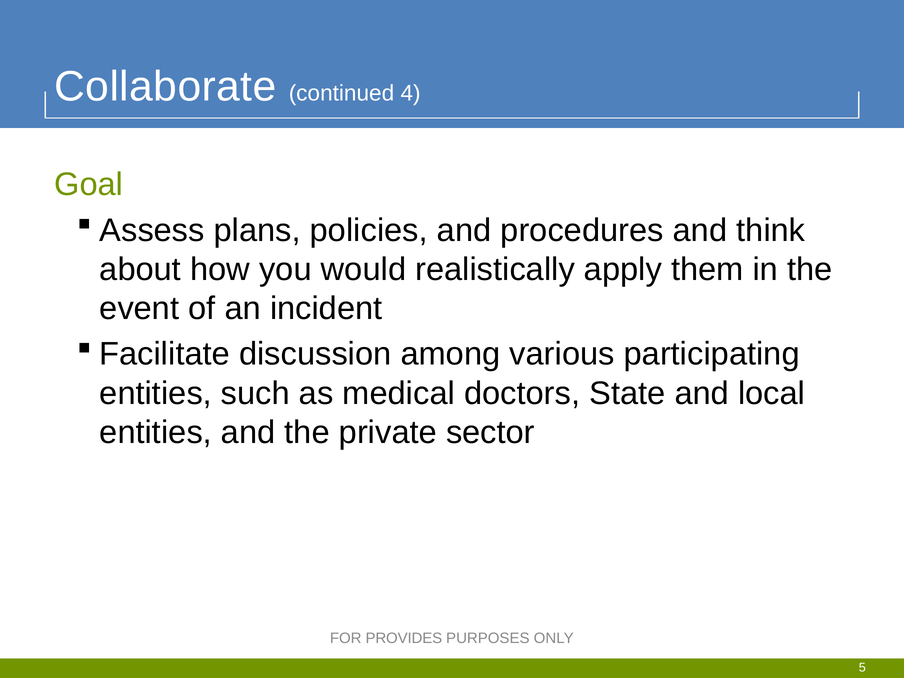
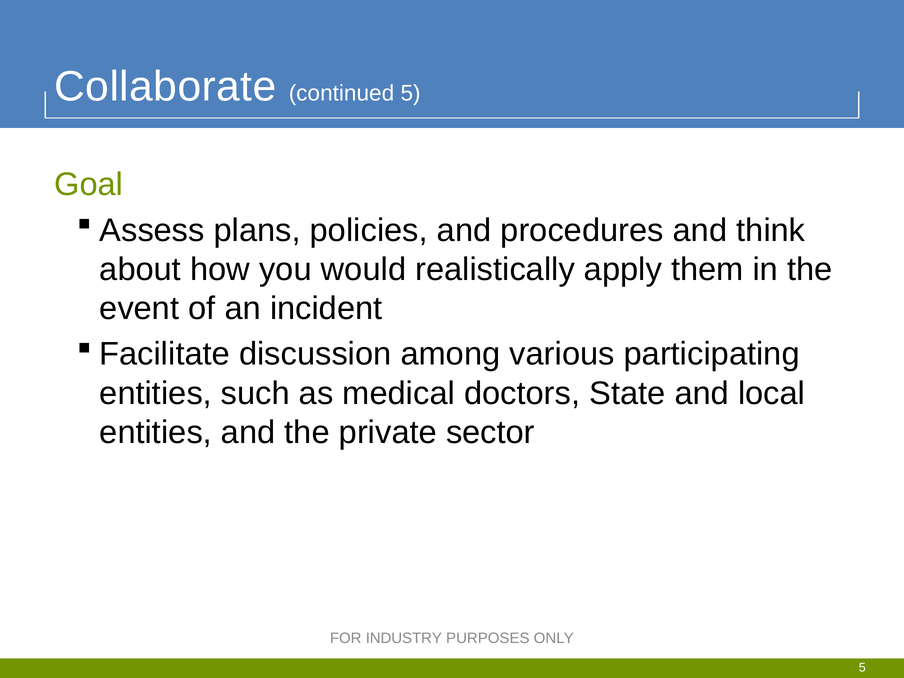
continued 4: 4 -> 5
PROVIDES: PROVIDES -> INDUSTRY
